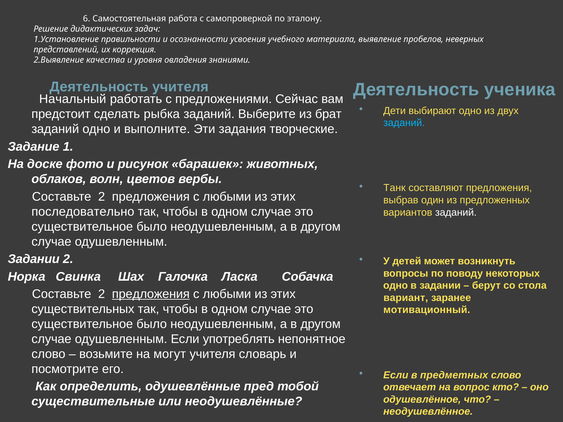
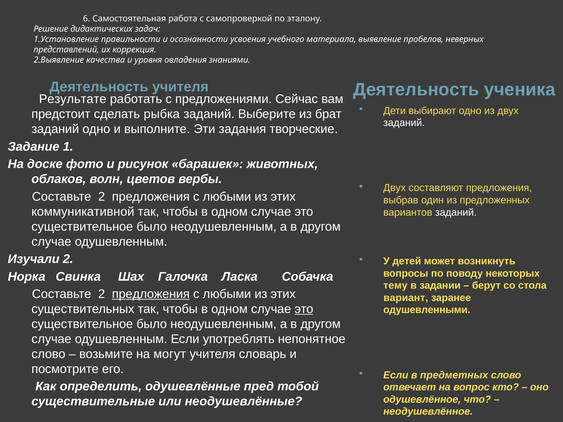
Начальный: Начальный -> Результате
заданий at (404, 123) colour: light blue -> white
Танк at (394, 188): Танк -> Двух
последовательно: последовательно -> коммуникативной
Задании at (34, 259): Задании -> Изучали
одно at (396, 286): одно -> тему
это at (304, 309) underline: none -> present
мотивационный: мотивационный -> одушевленными
